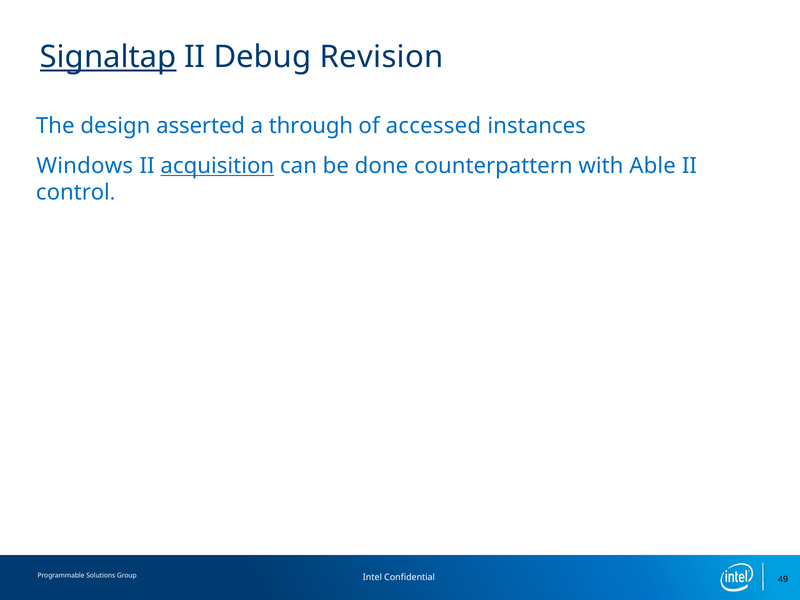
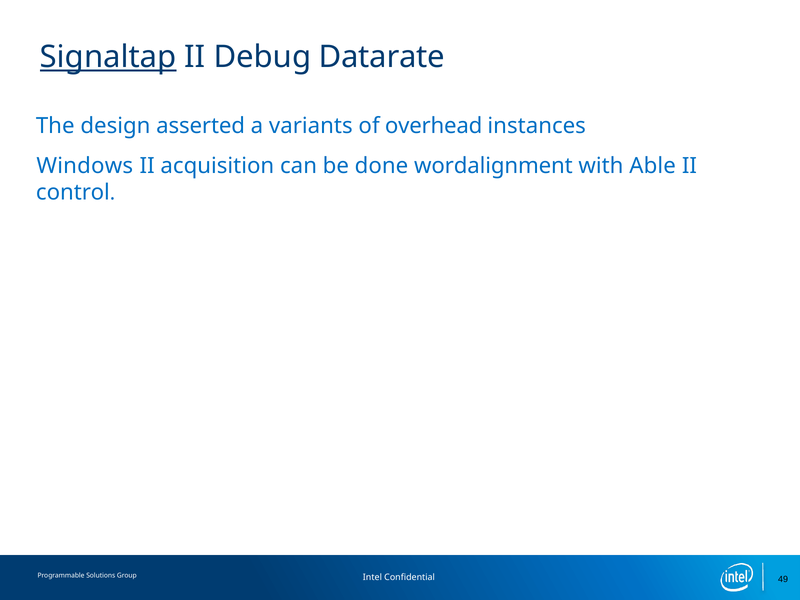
Revision: Revision -> Datarate
through: through -> variants
accessed: accessed -> overhead
acquisition underline: present -> none
counterpattern: counterpattern -> wordalignment
